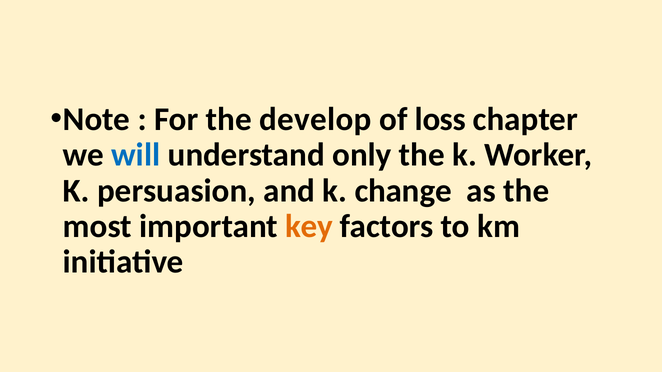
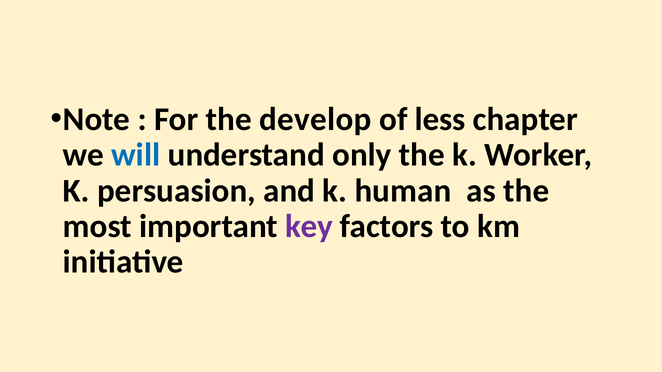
loss: loss -> less
change: change -> human
key colour: orange -> purple
